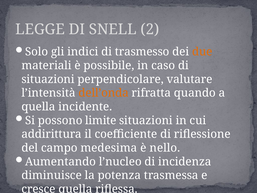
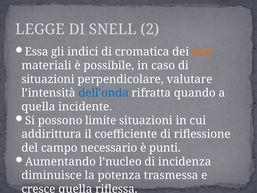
Solo: Solo -> Essa
trasmesso: trasmesso -> cromatica
dell’onda colour: orange -> blue
medesima: medesima -> necessario
nello: nello -> punti
